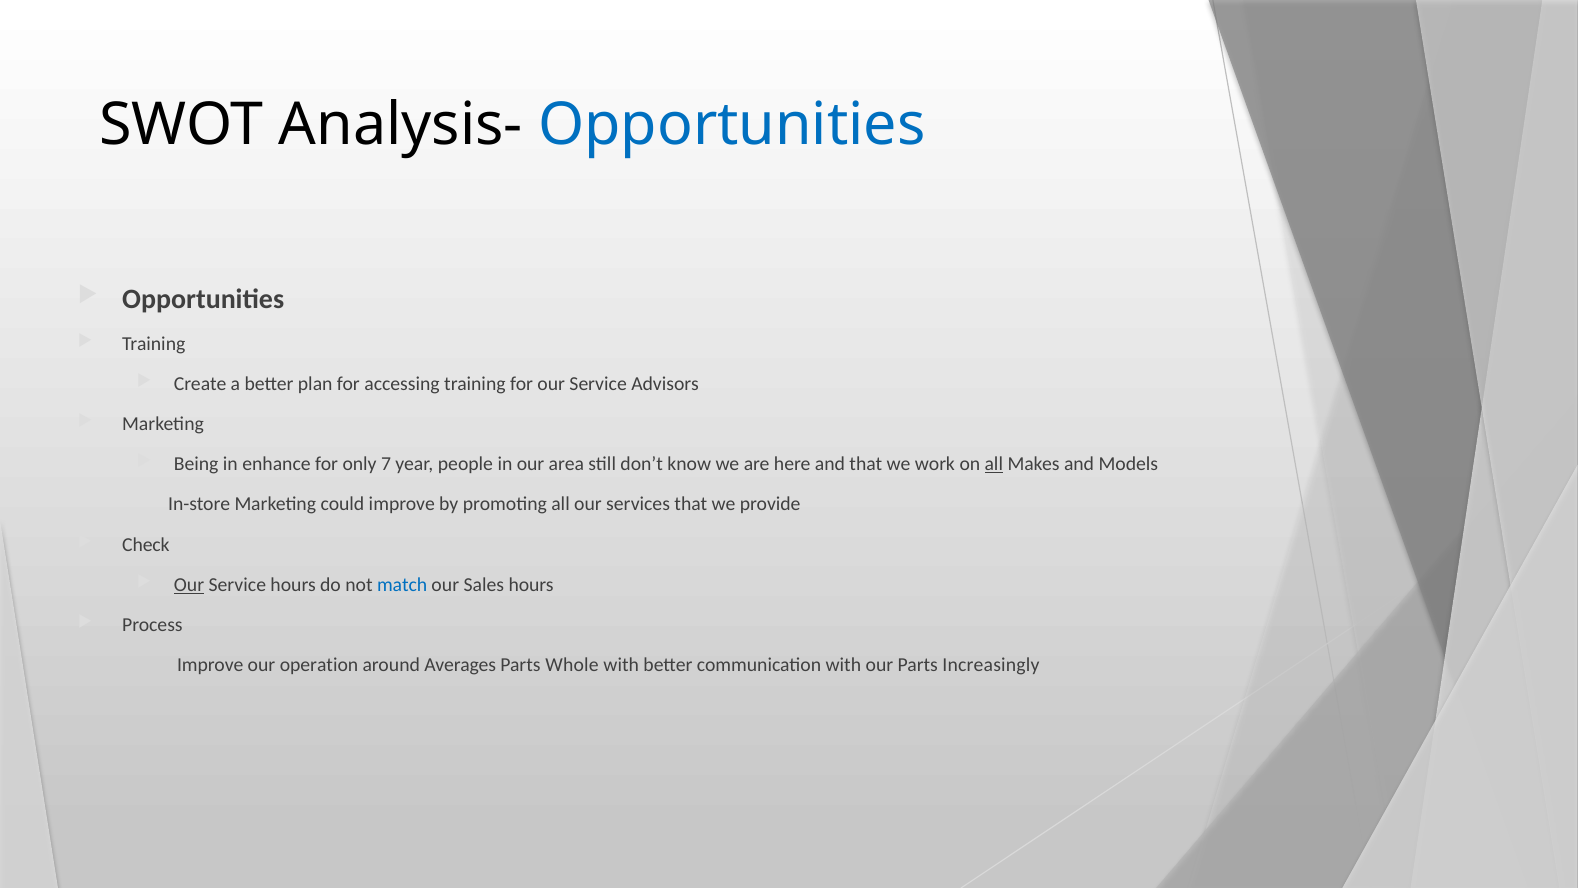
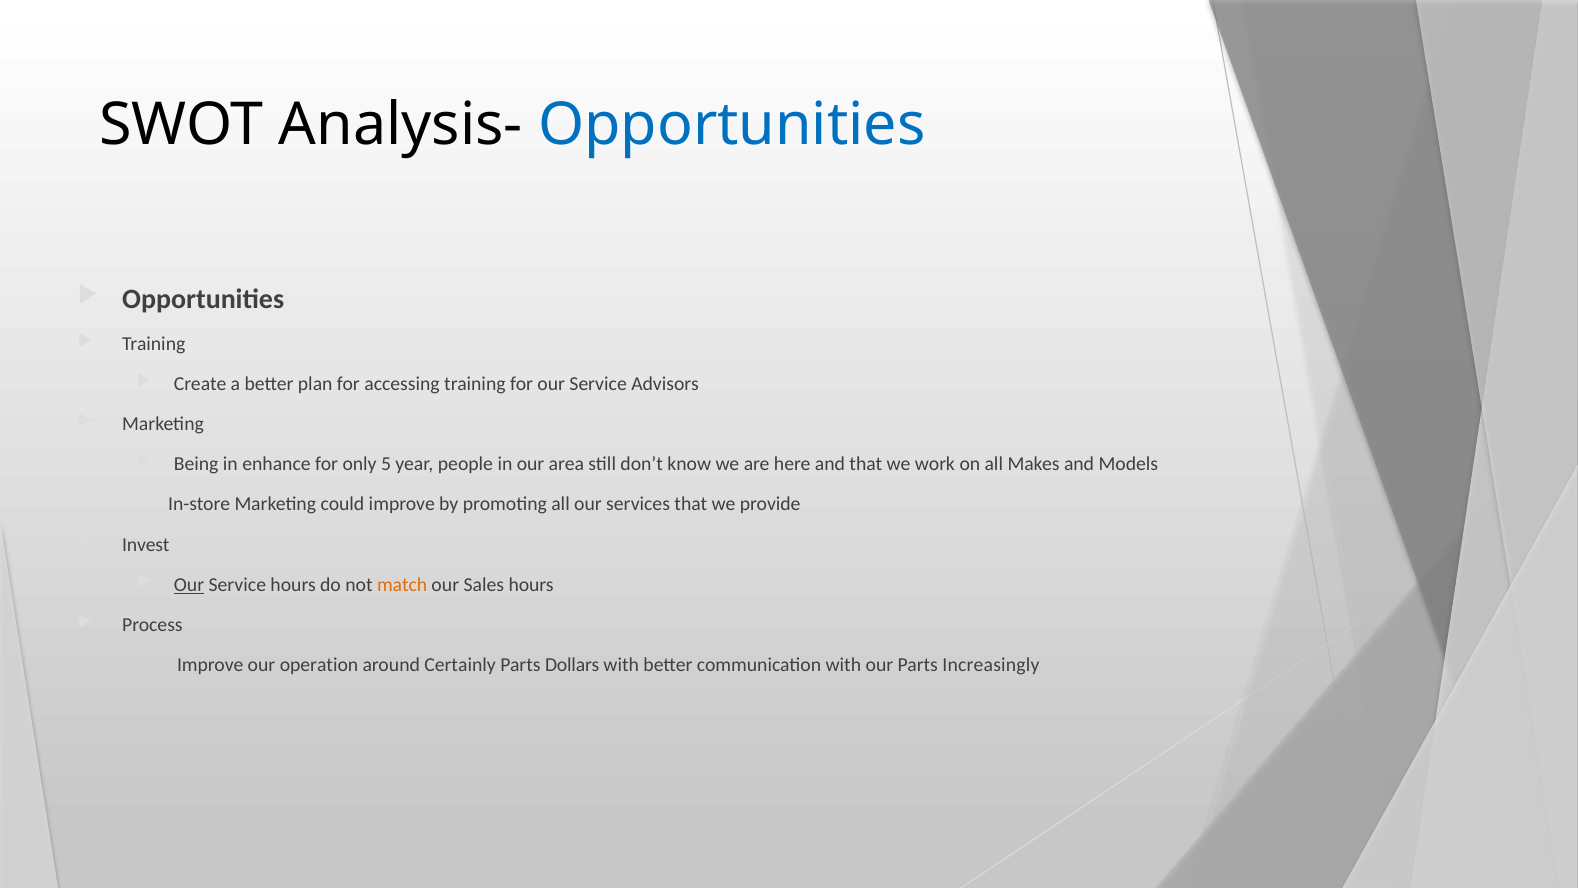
7: 7 -> 5
all at (994, 464) underline: present -> none
Check: Check -> Invest
match colour: blue -> orange
Averages: Averages -> Certainly
Whole: Whole -> Dollars
